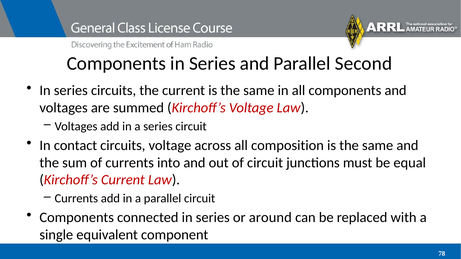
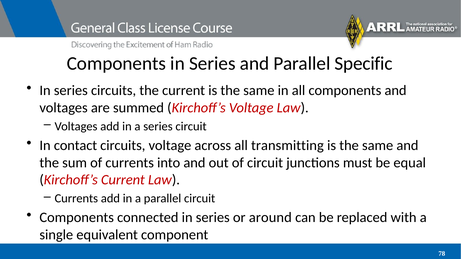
Second: Second -> Specific
composition: composition -> transmitting
